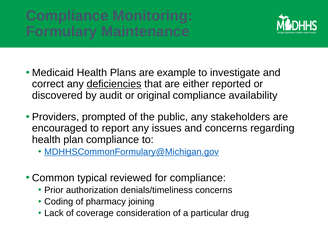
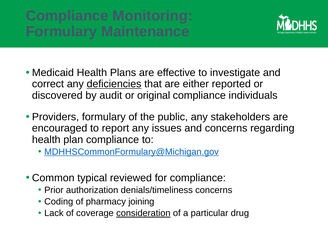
example: example -> effective
availability: availability -> individuals
Providers prompted: prompted -> formulary
consideration underline: none -> present
